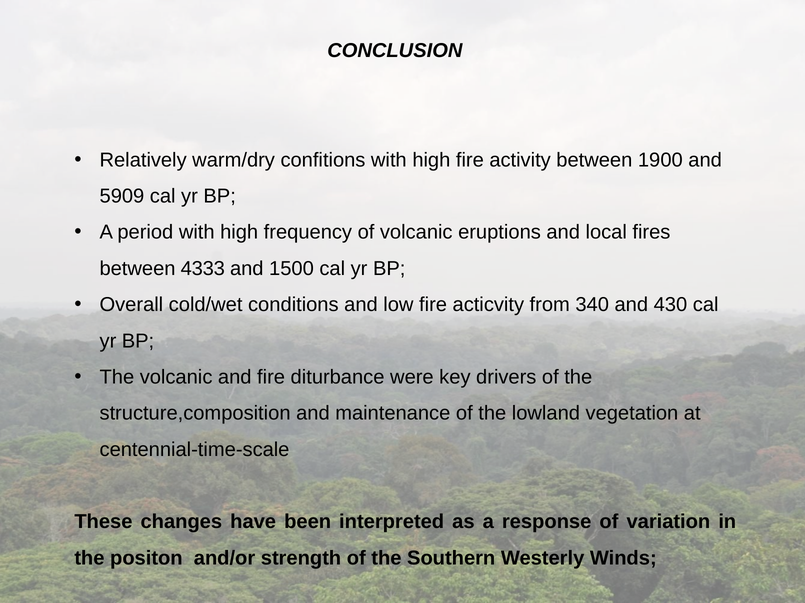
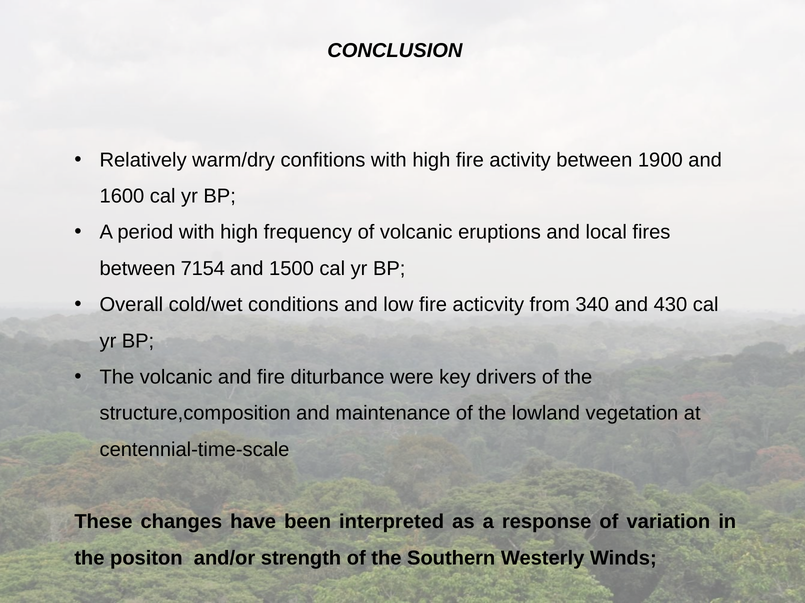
5909: 5909 -> 1600
4333: 4333 -> 7154
